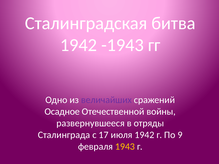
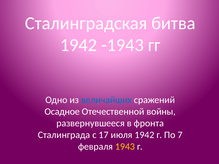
величайших colour: purple -> blue
отряды: отряды -> фронта
9: 9 -> 7
